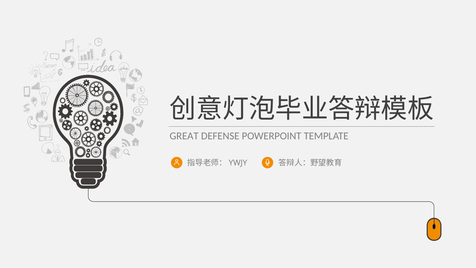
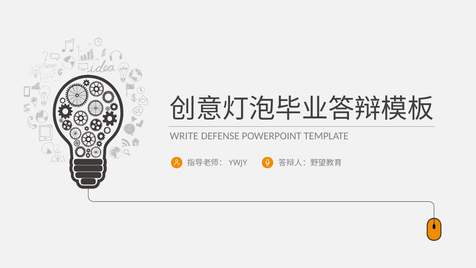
GREAT: GREAT -> WRITE
